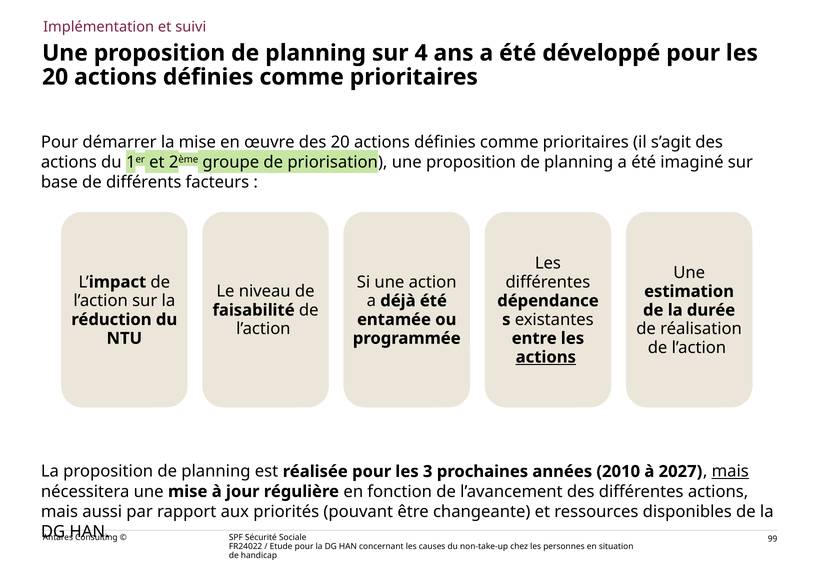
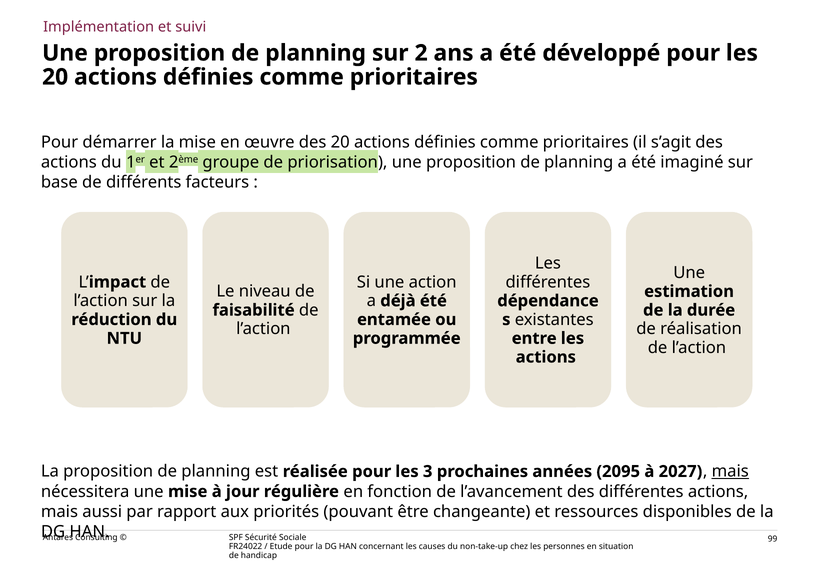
4: 4 -> 2
actions at (546, 357) underline: present -> none
2010: 2010 -> 2095
